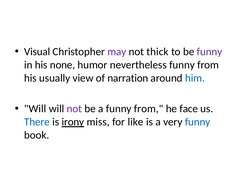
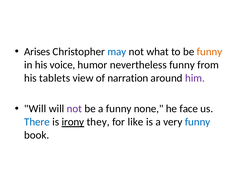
Visual: Visual -> Arises
may colour: purple -> blue
thick: thick -> what
funny at (210, 52) colour: purple -> orange
none: none -> voice
usually: usually -> tablets
him colour: blue -> purple
a funny from: from -> none
miss: miss -> they
